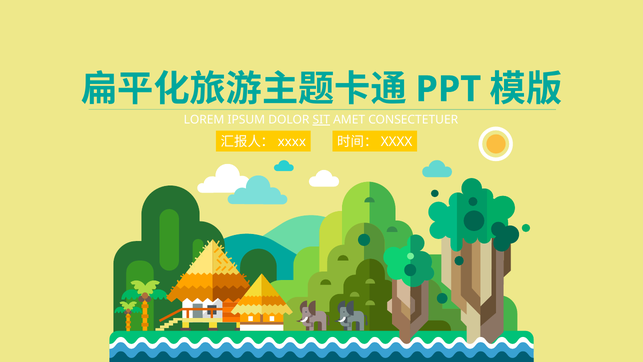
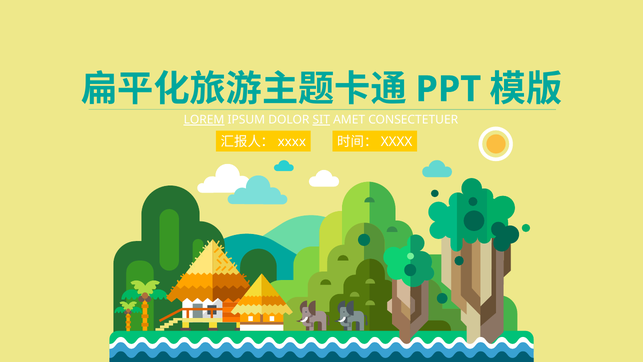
LOREM underline: none -> present
